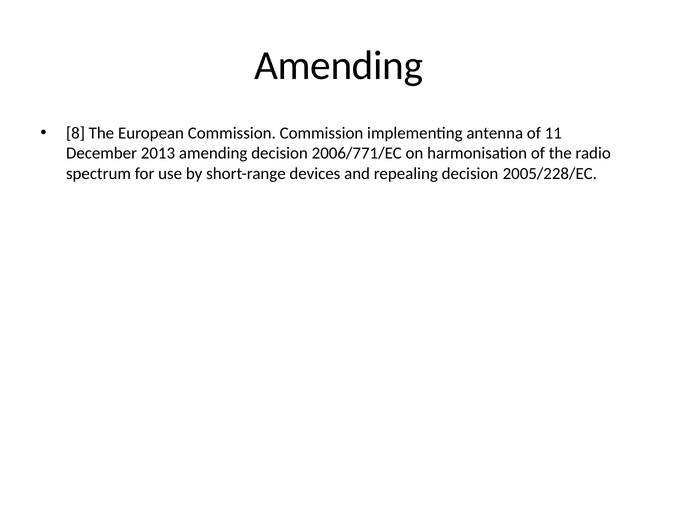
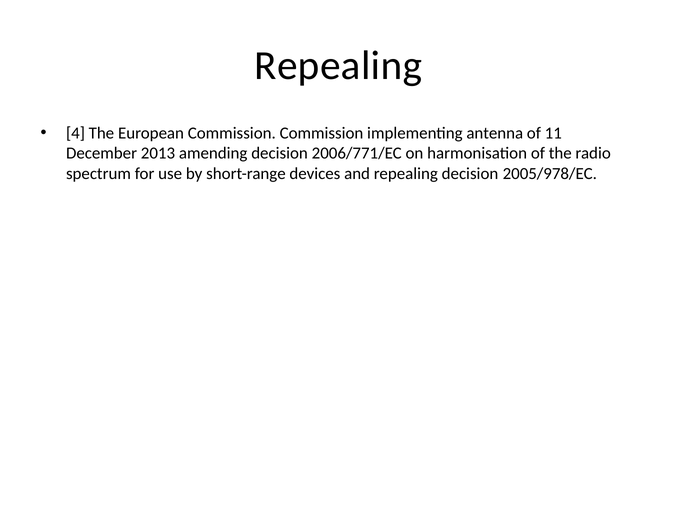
Amending at (339, 66): Amending -> Repealing
8: 8 -> 4
2005/228/EC: 2005/228/EC -> 2005/978/EC
